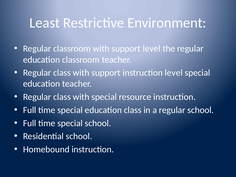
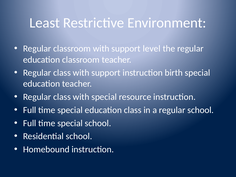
instruction level: level -> birth
